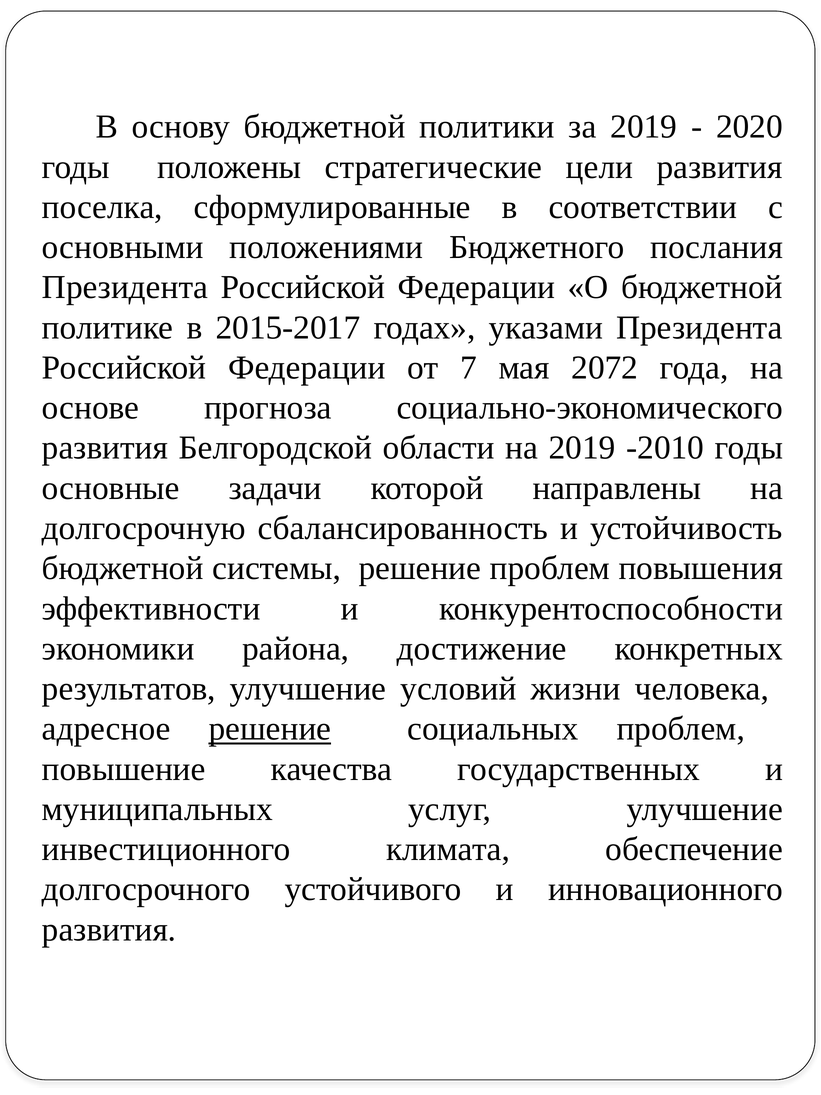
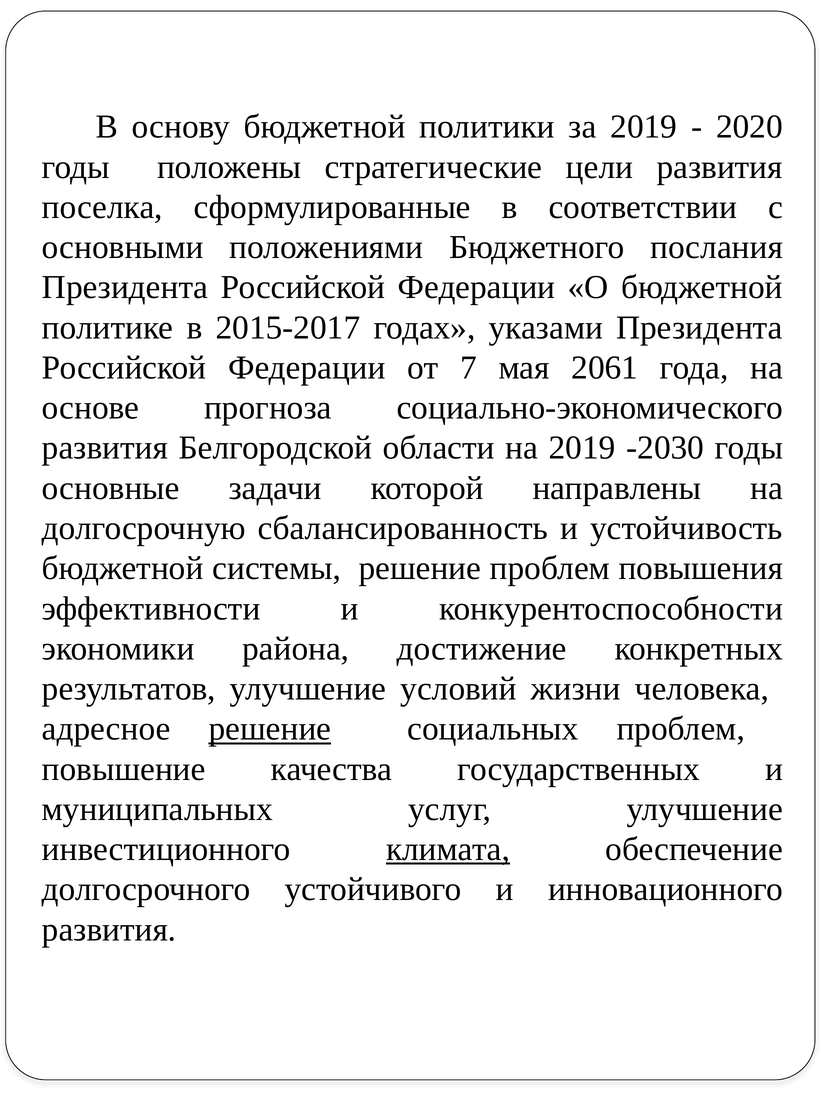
2072: 2072 -> 2061
-2010: -2010 -> -2030
климата underline: none -> present
